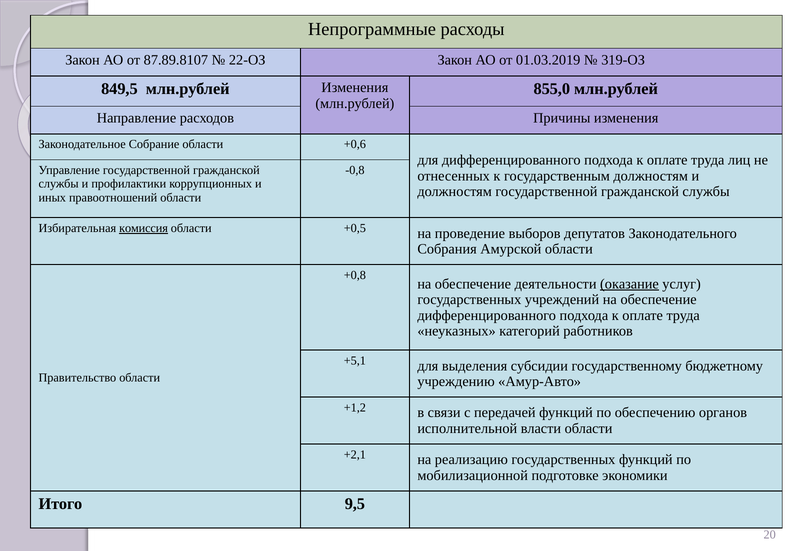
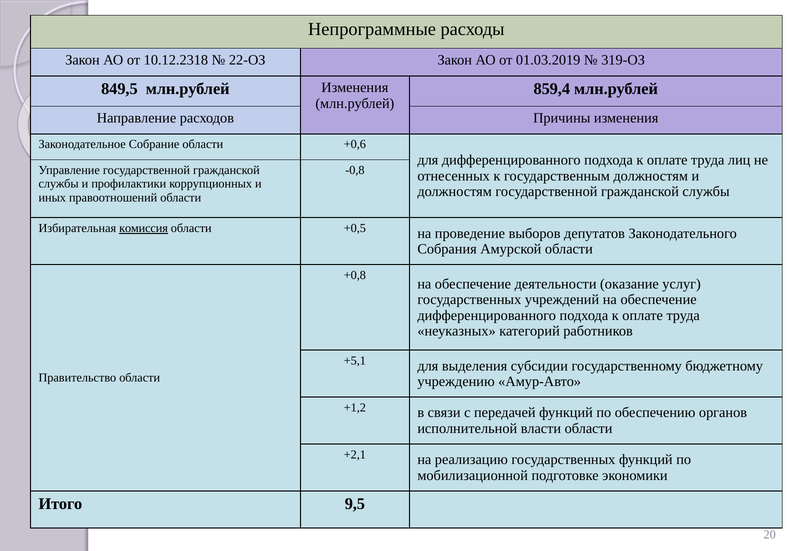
87.89.8107: 87.89.8107 -> 10.12.2318
855,0: 855,0 -> 859,4
оказание underline: present -> none
